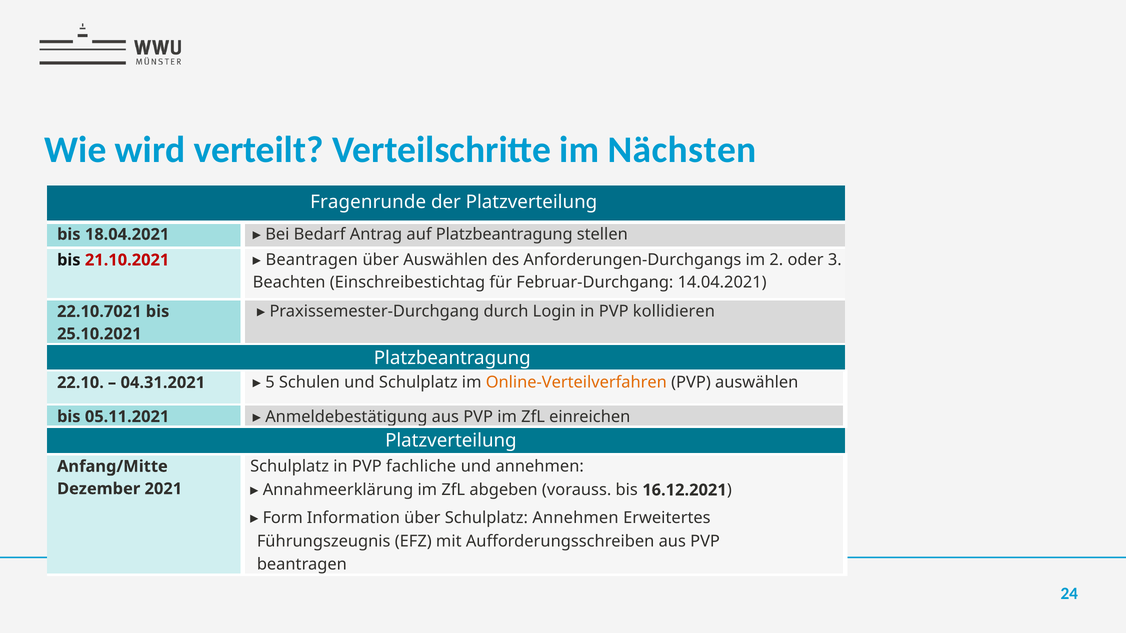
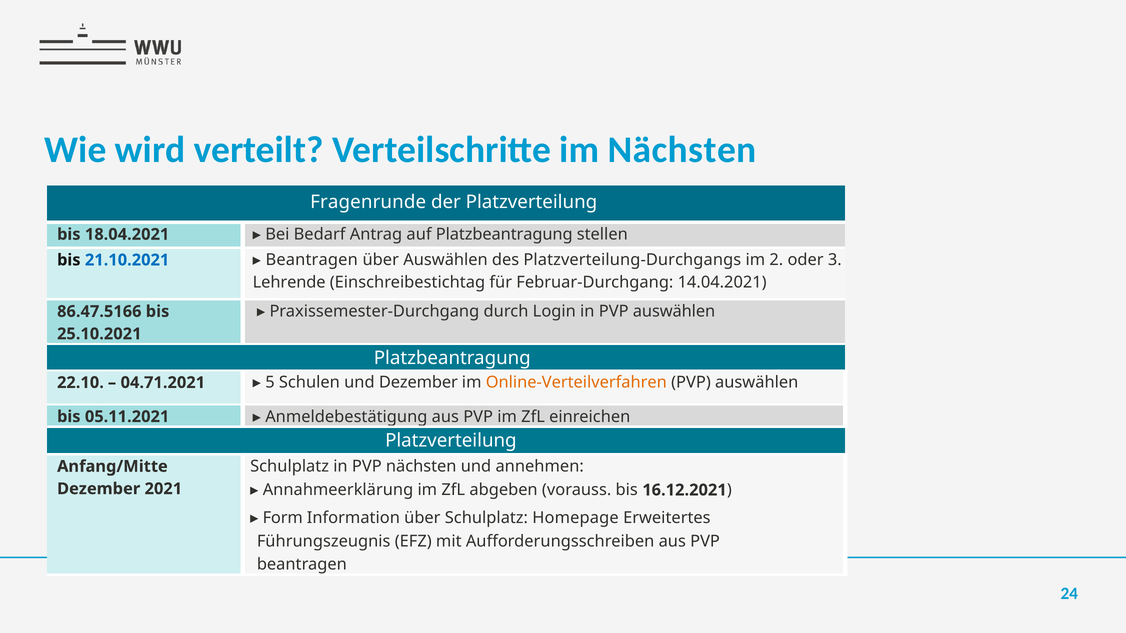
21.10.2021 colour: red -> blue
Anforderungen-Durchgangs: Anforderungen-Durchgangs -> Platzverteilung-Durchgangs
Beachten: Beachten -> Lehrende
in PVP kollidieren: kollidieren -> auswählen
22.10.7021: 22.10.7021 -> 86.47.5166
04.31.2021: 04.31.2021 -> 04.71.2021
und Schulplatz: Schulplatz -> Dezember
PVP fachliche: fachliche -> nächsten
Schulplatz Annehmen: Annehmen -> Homepage
